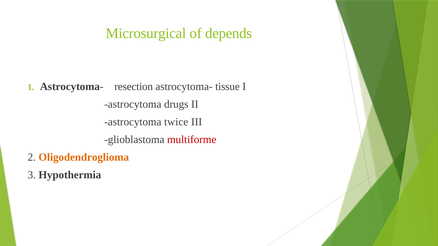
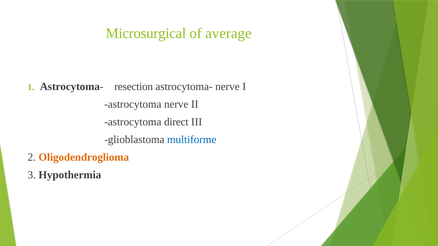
depends: depends -> average
astrocytoma- tissue: tissue -> nerve
astrocytoma drugs: drugs -> nerve
twice: twice -> direct
multiforme colour: red -> blue
